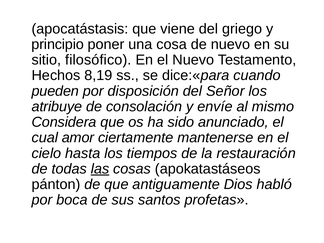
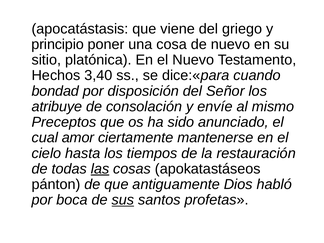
filosófico: filosófico -> platónica
8,19: 8,19 -> 3,40
pueden: pueden -> bondad
Considera: Considera -> Preceptos
sus underline: none -> present
